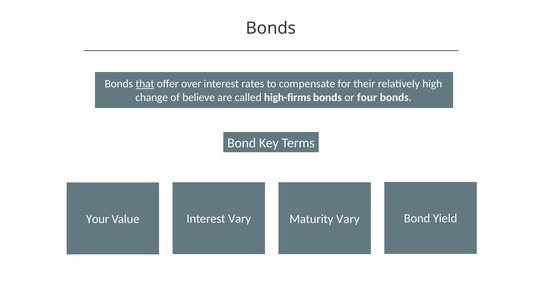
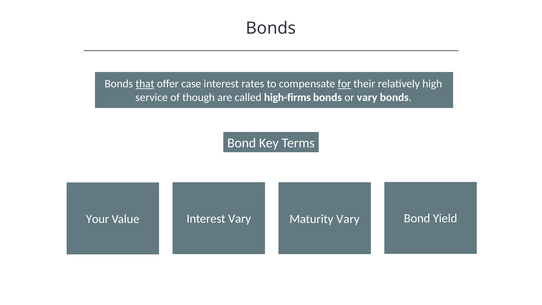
over: over -> case
for underline: none -> present
change: change -> service
believe: believe -> though
or four: four -> vary
